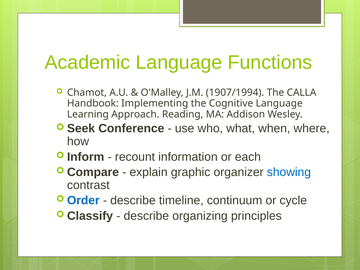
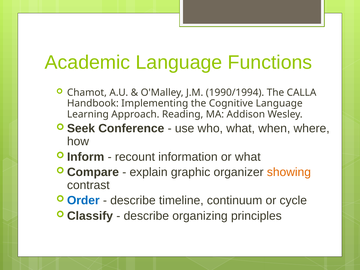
1907/1994: 1907/1994 -> 1990/1994
or each: each -> what
showing colour: blue -> orange
